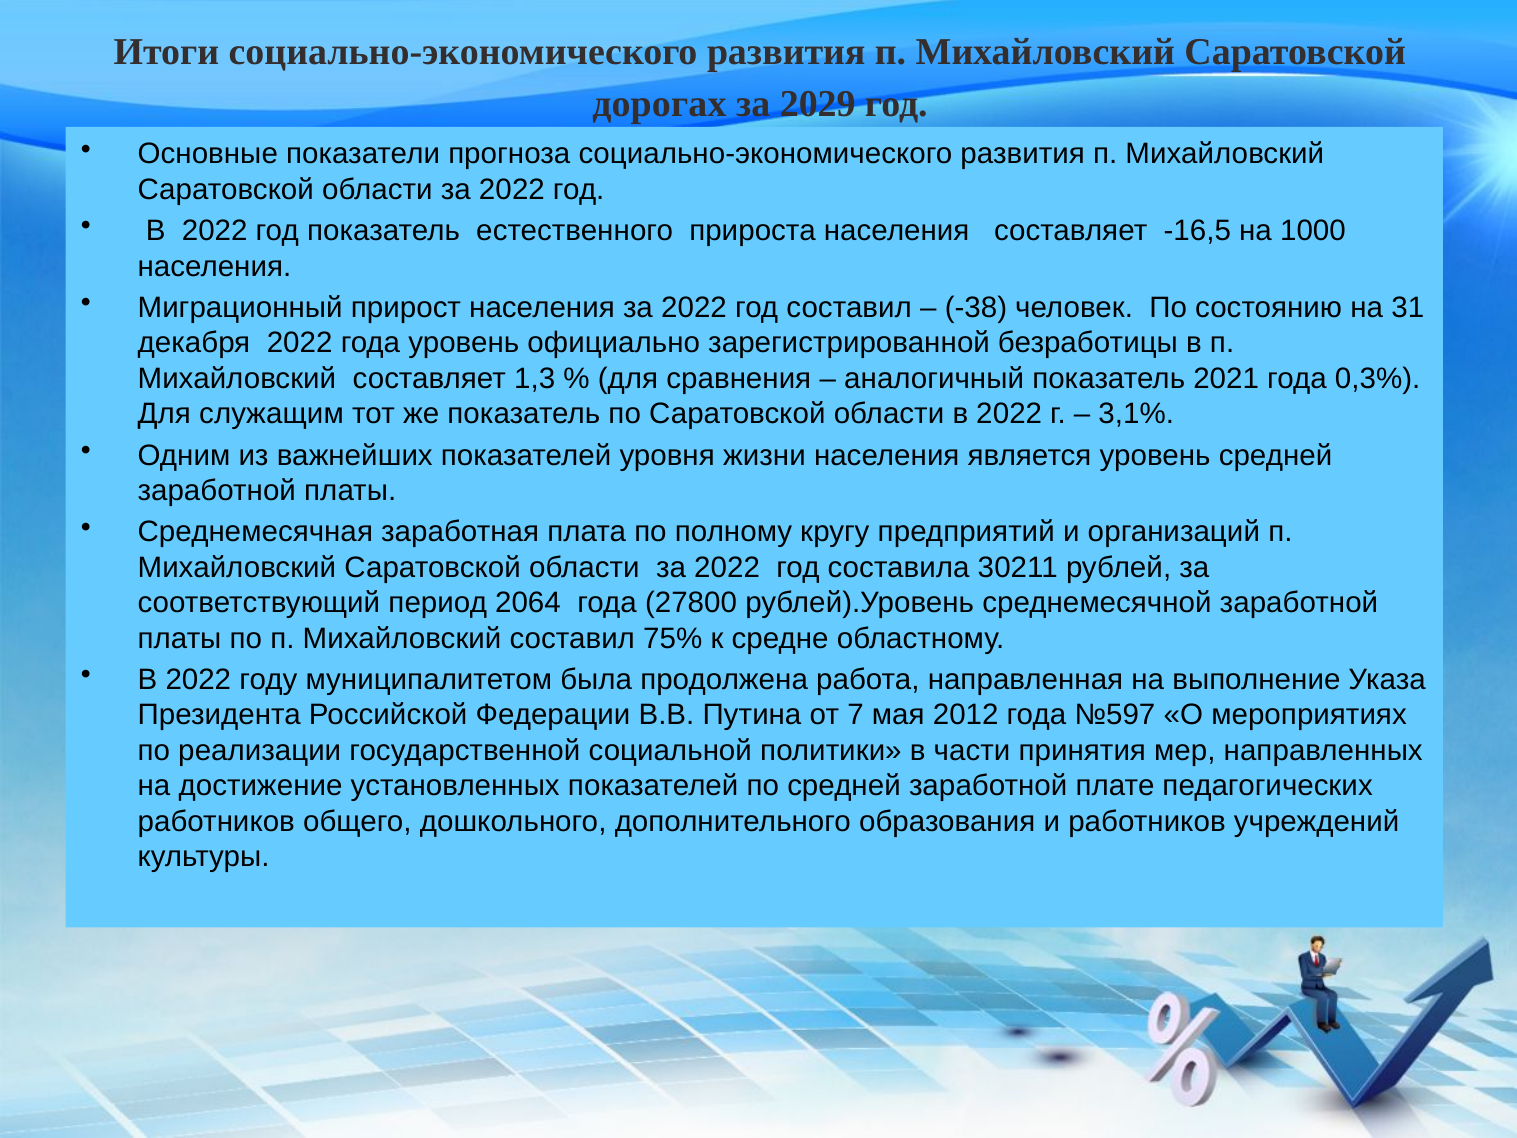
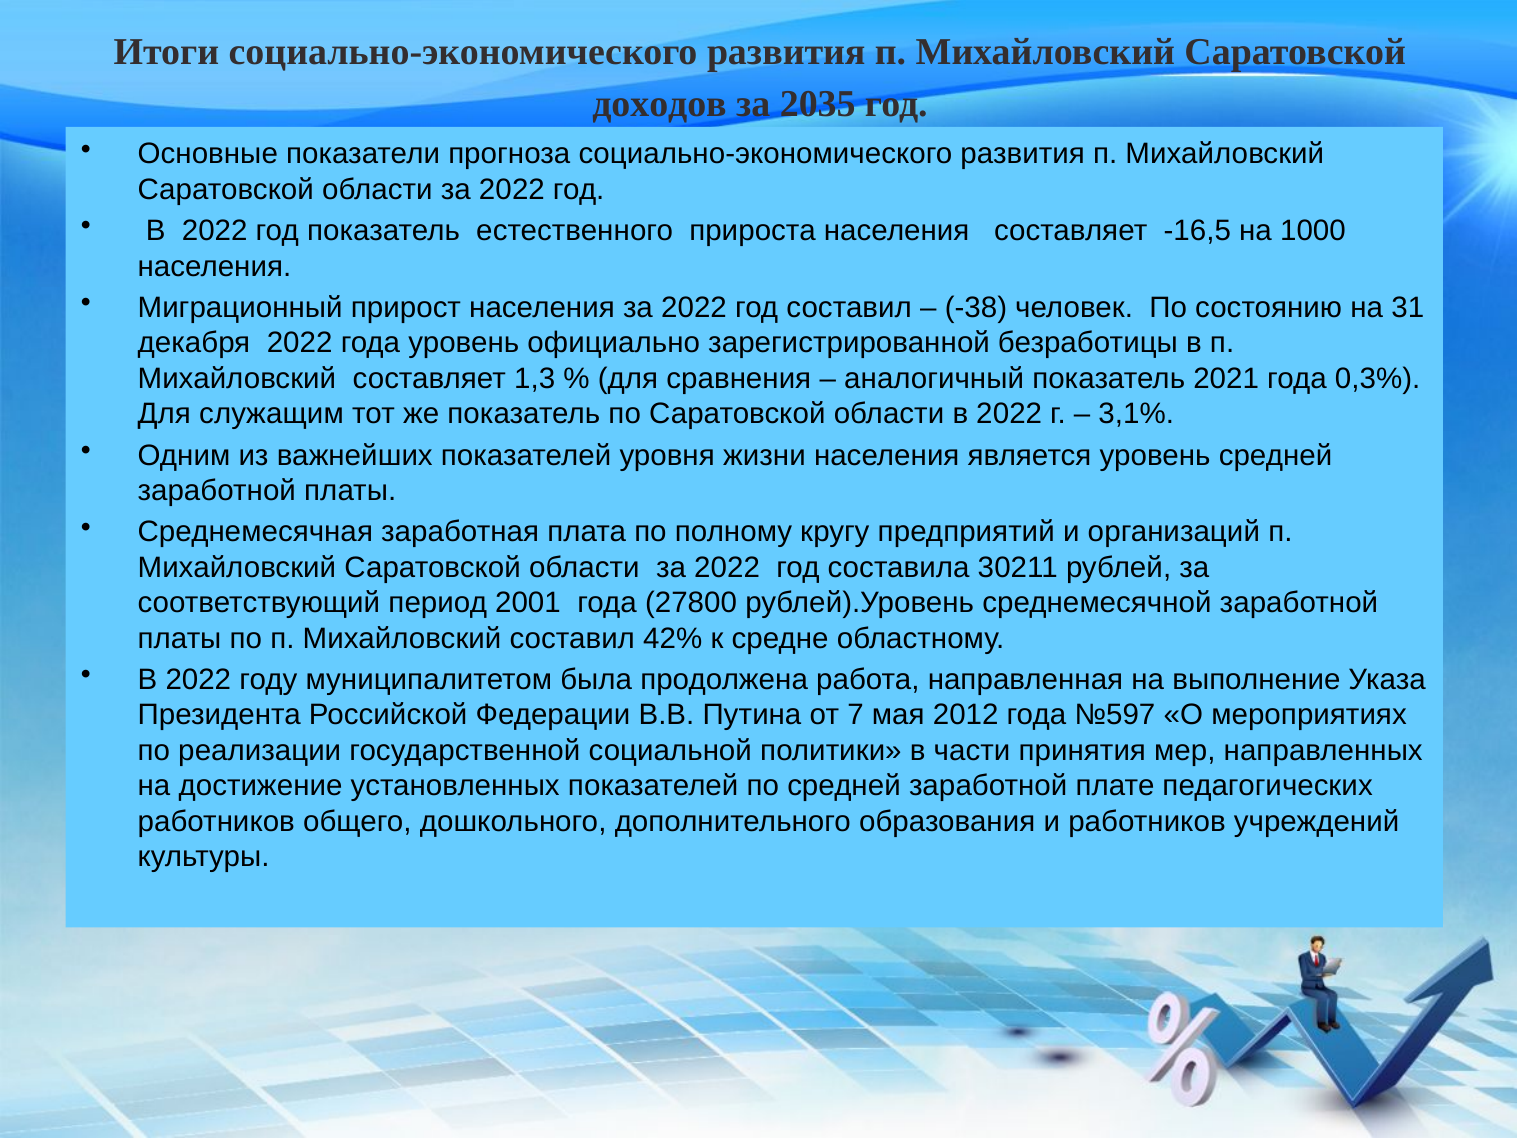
дорогах: дорогах -> доходов
2029: 2029 -> 2035
2064: 2064 -> 2001
75%: 75% -> 42%
